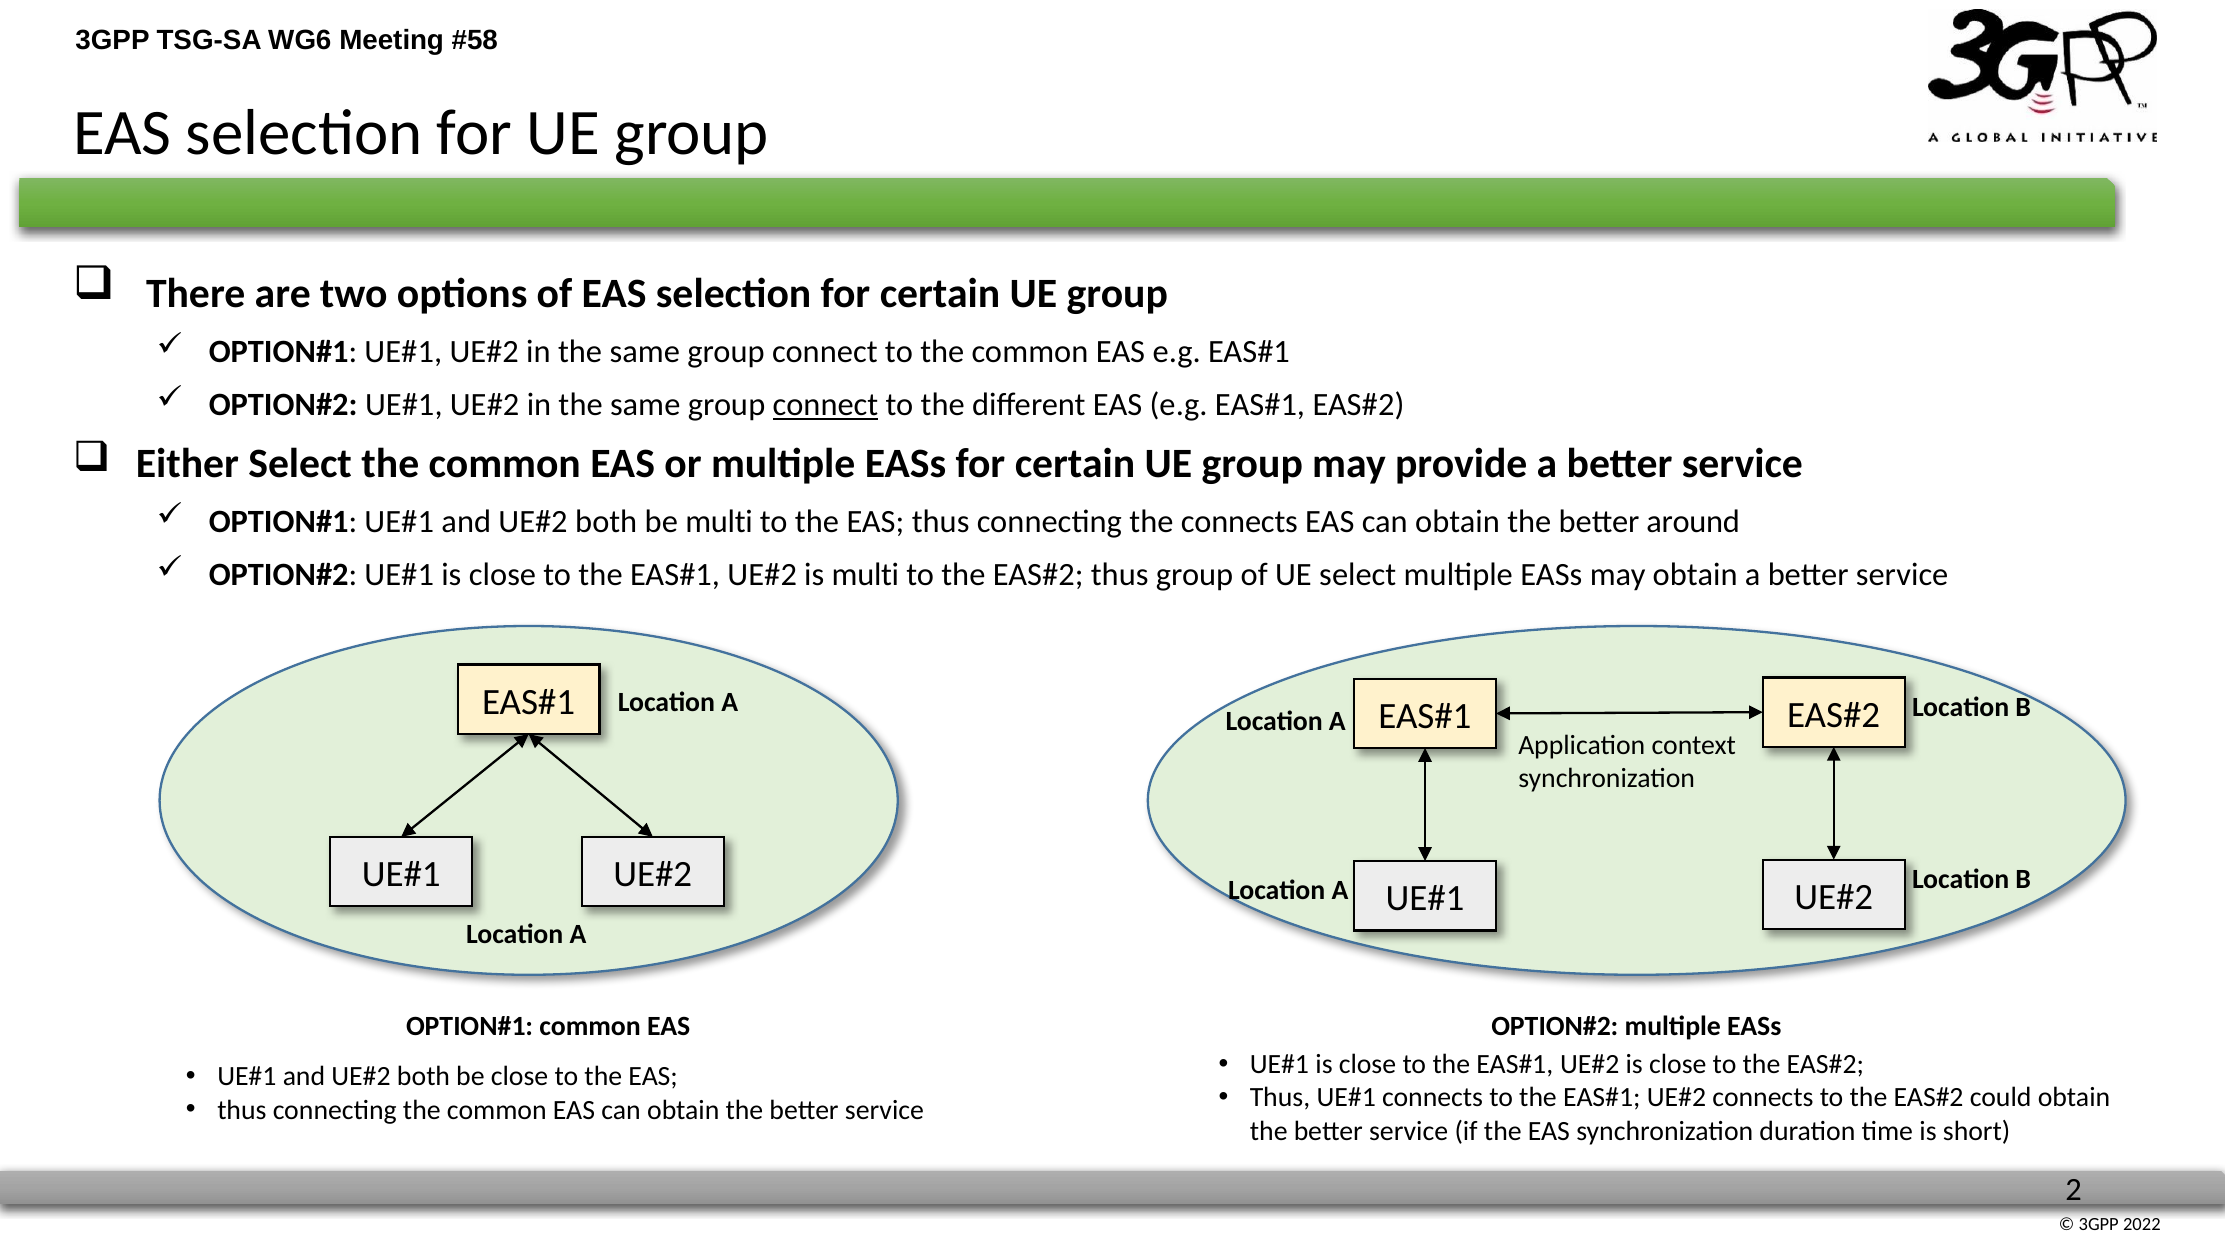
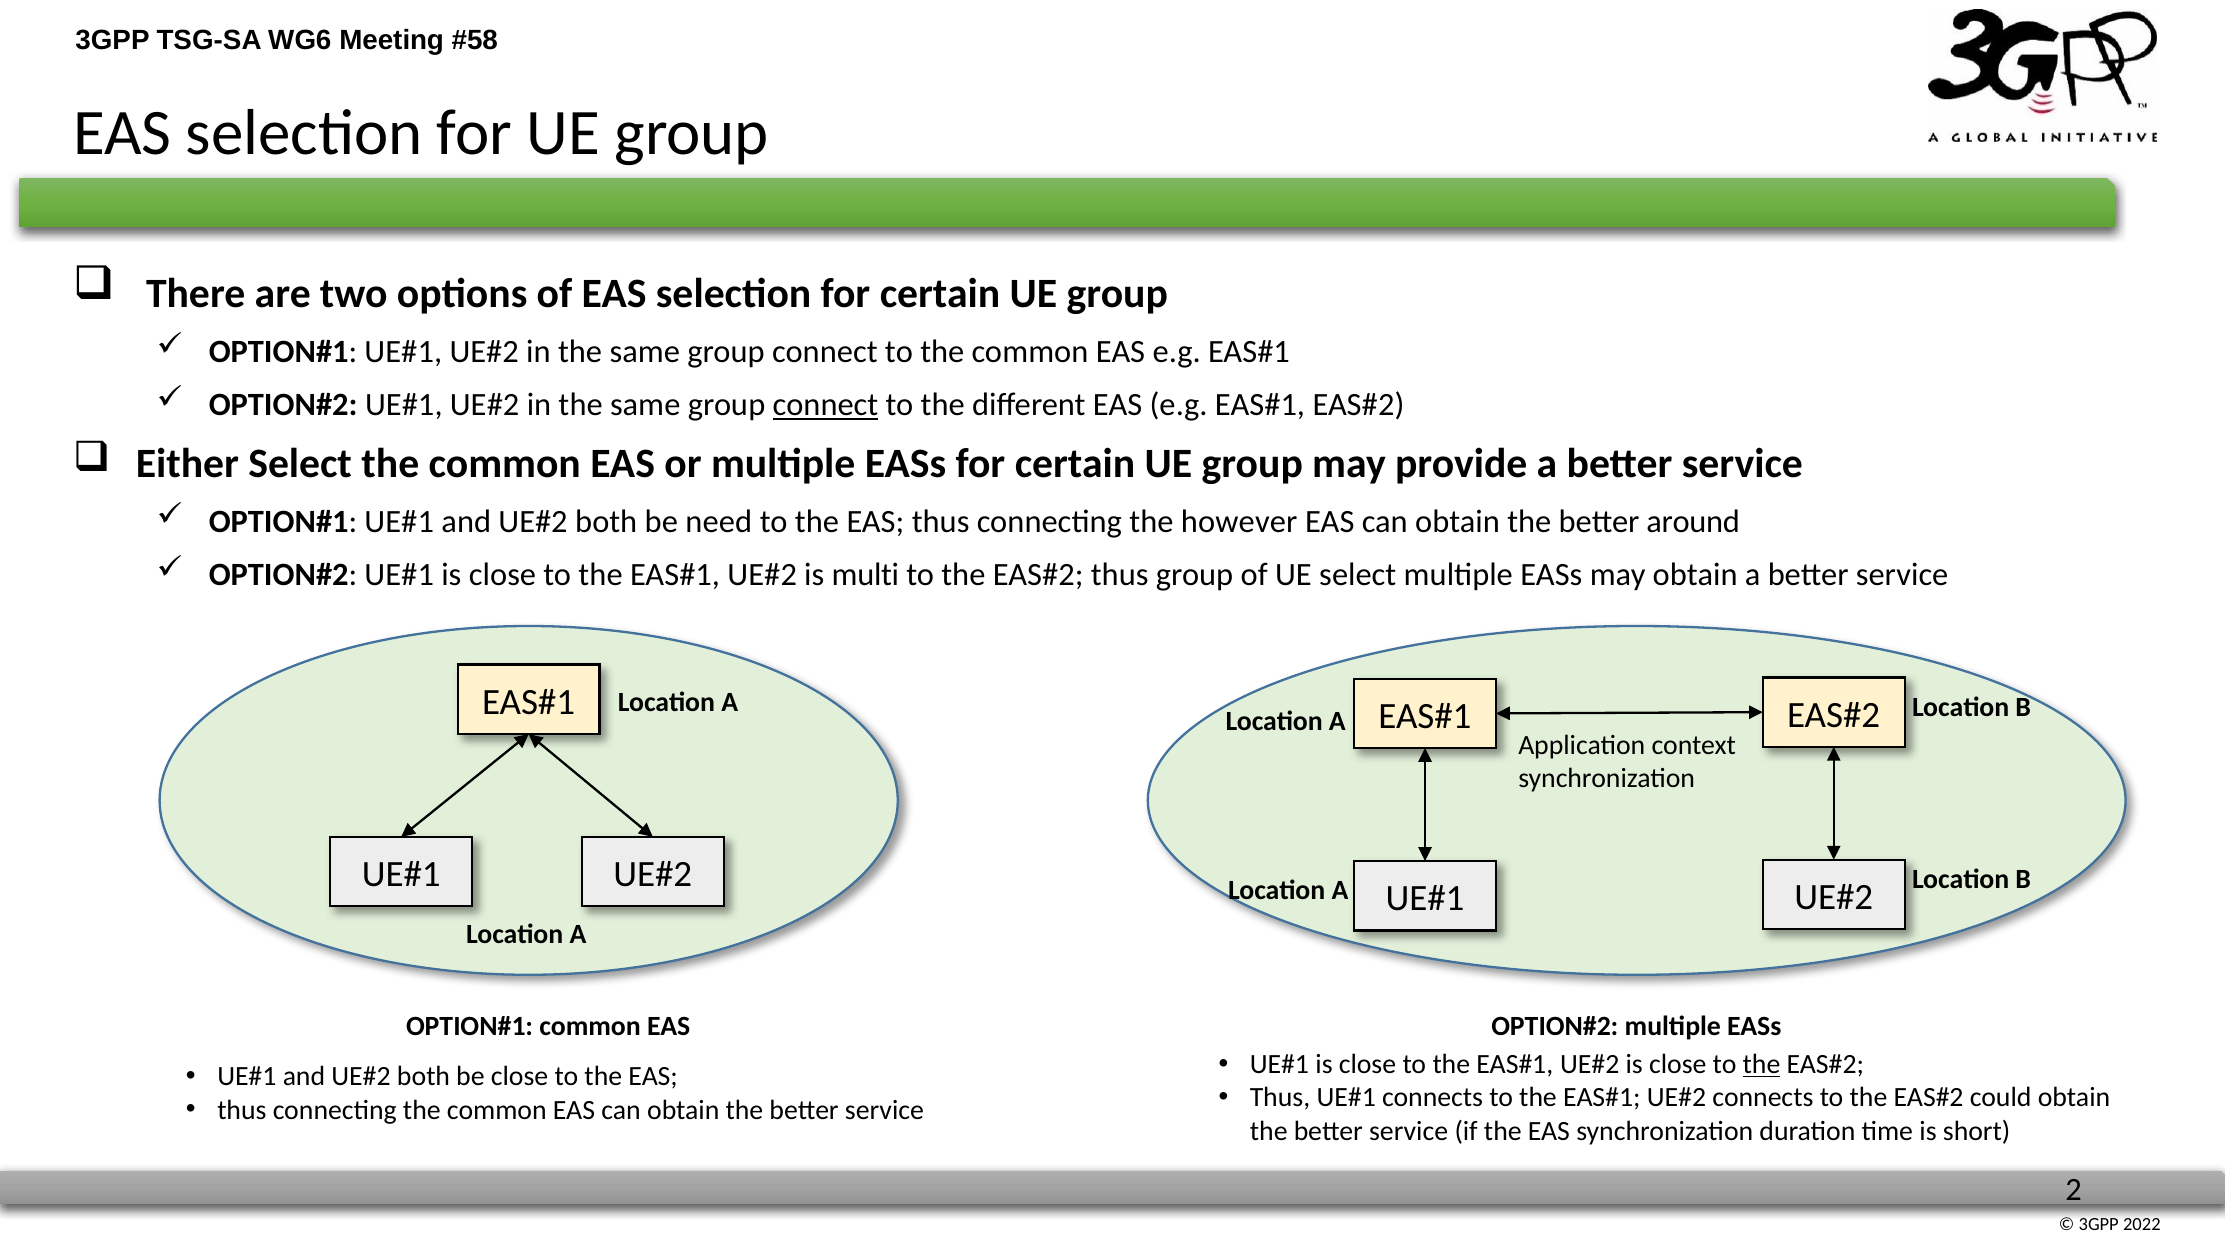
be multi: multi -> need
the connects: connects -> however
the at (1761, 1064) underline: none -> present
